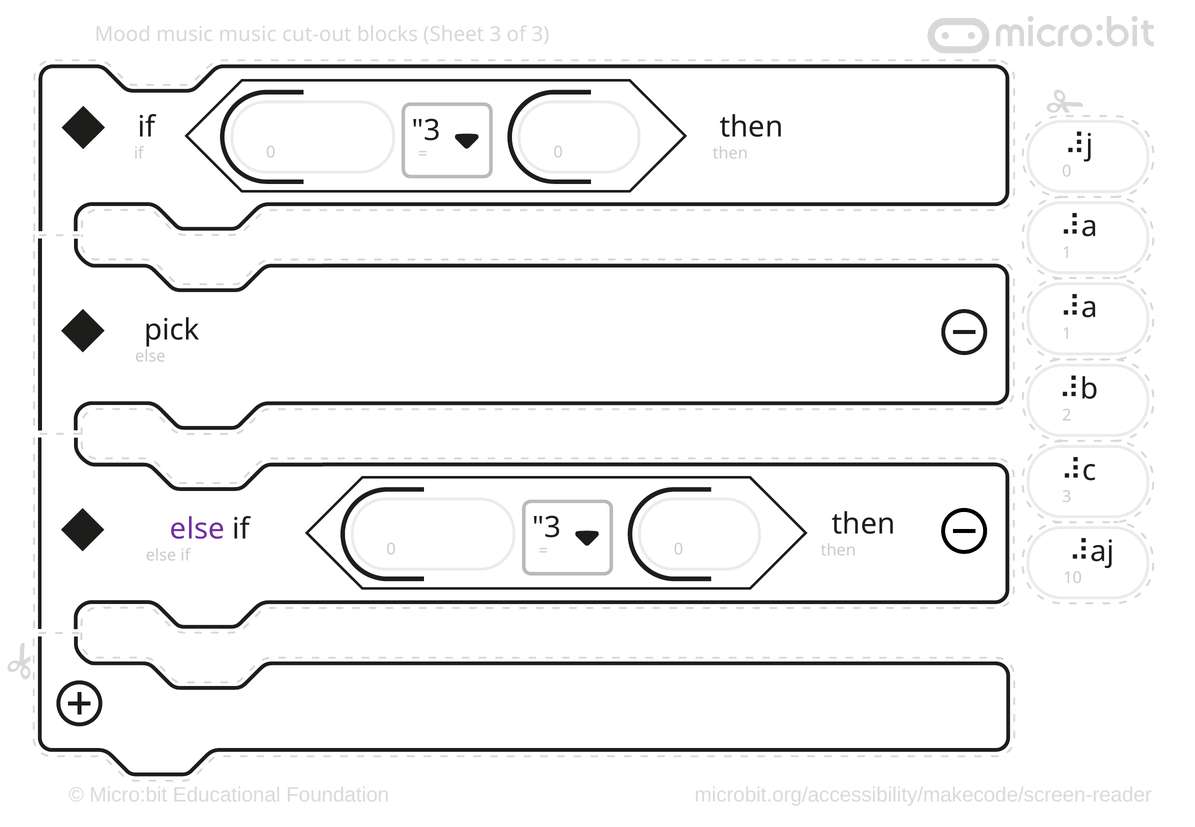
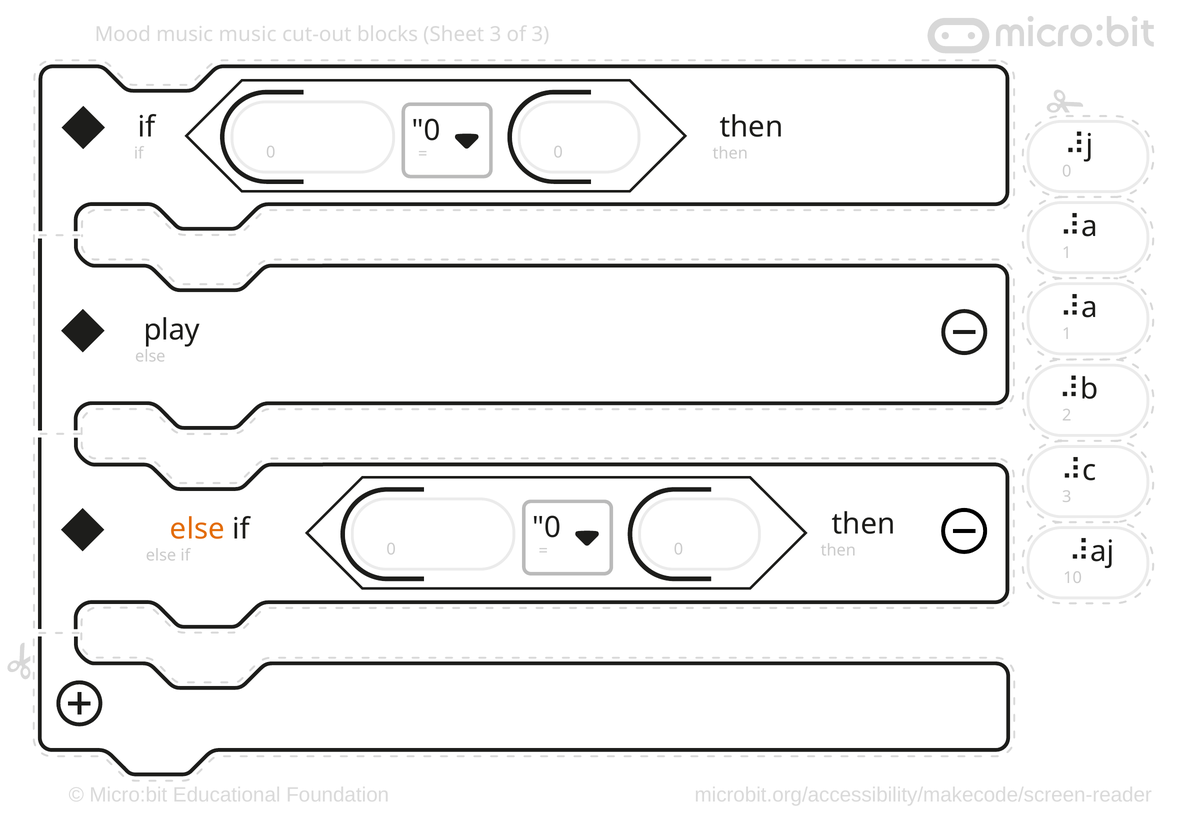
3 at (426, 131): 3 -> 0
pick: pick -> play
3 at (547, 528): 3 -> 0
else at (197, 529) colour: purple -> orange
